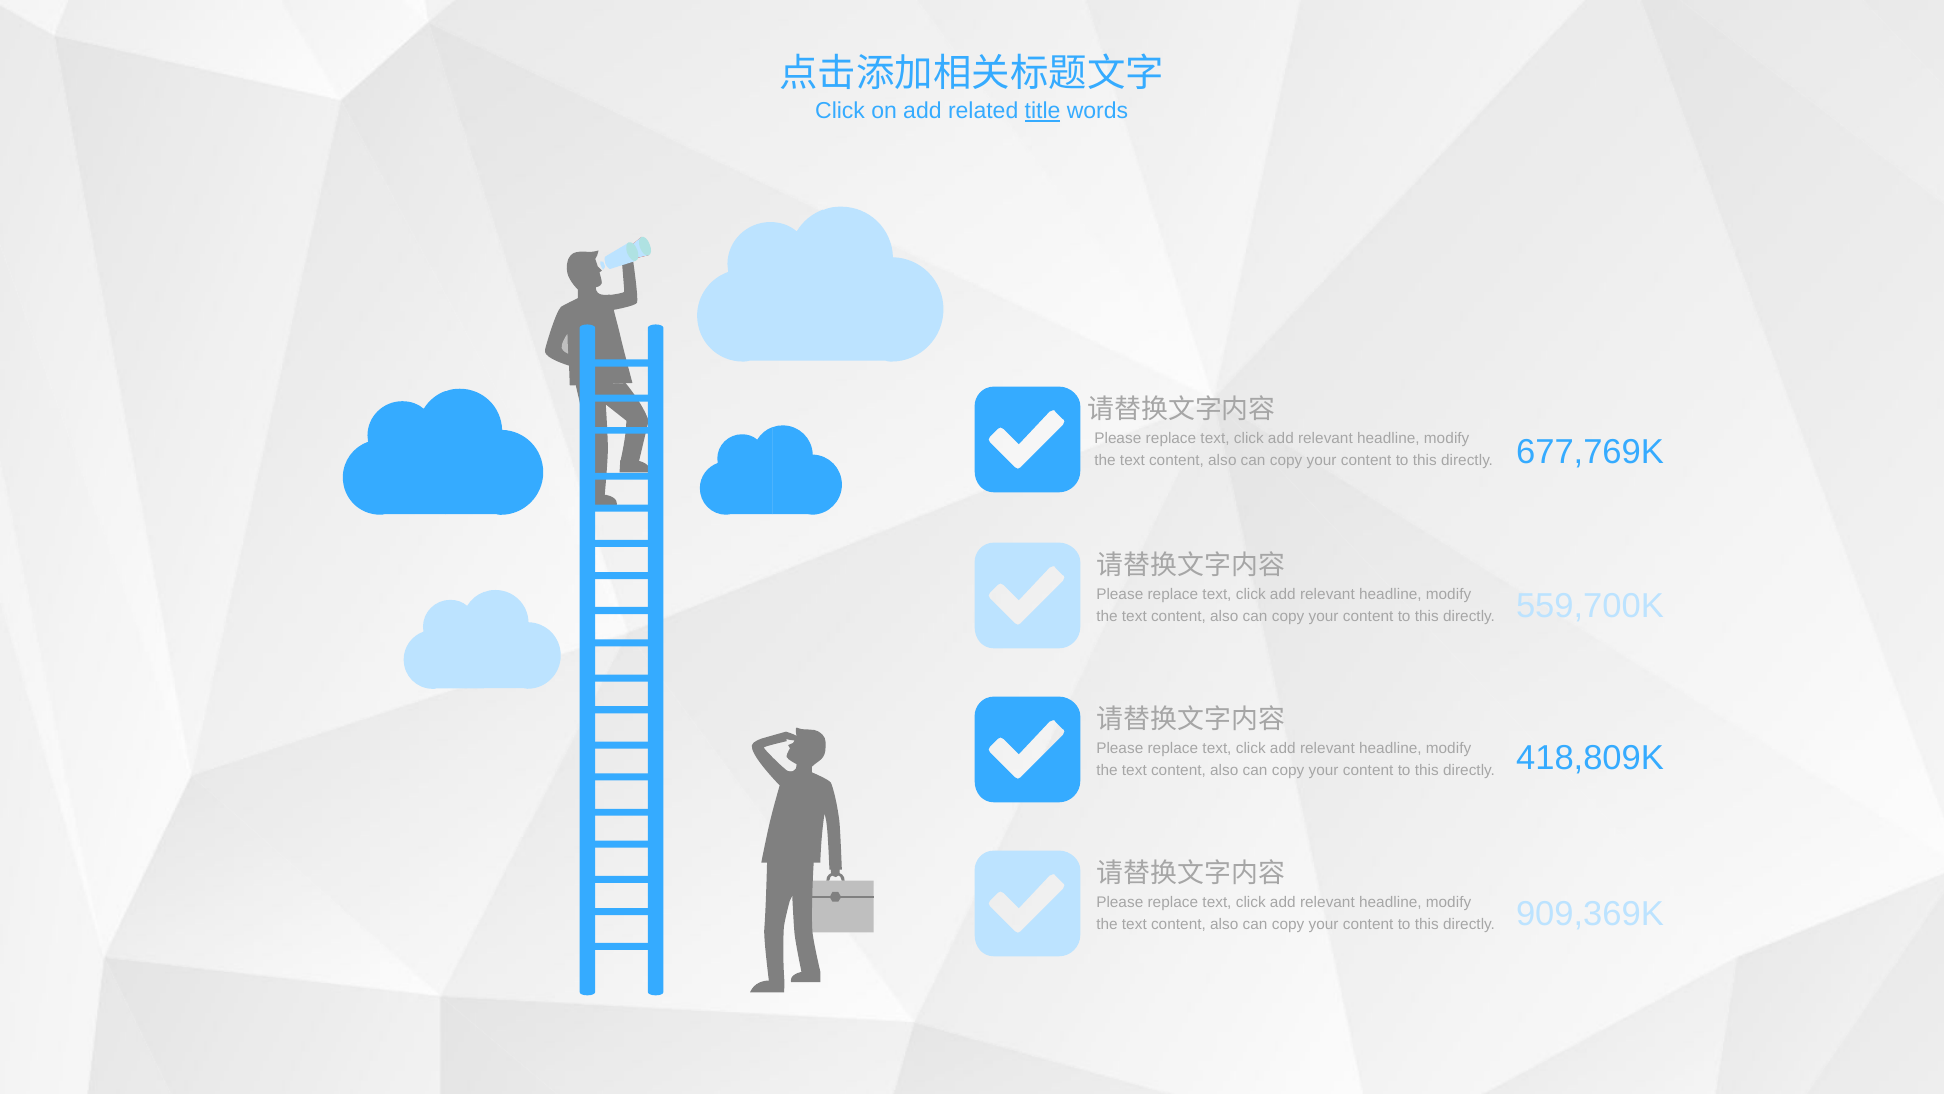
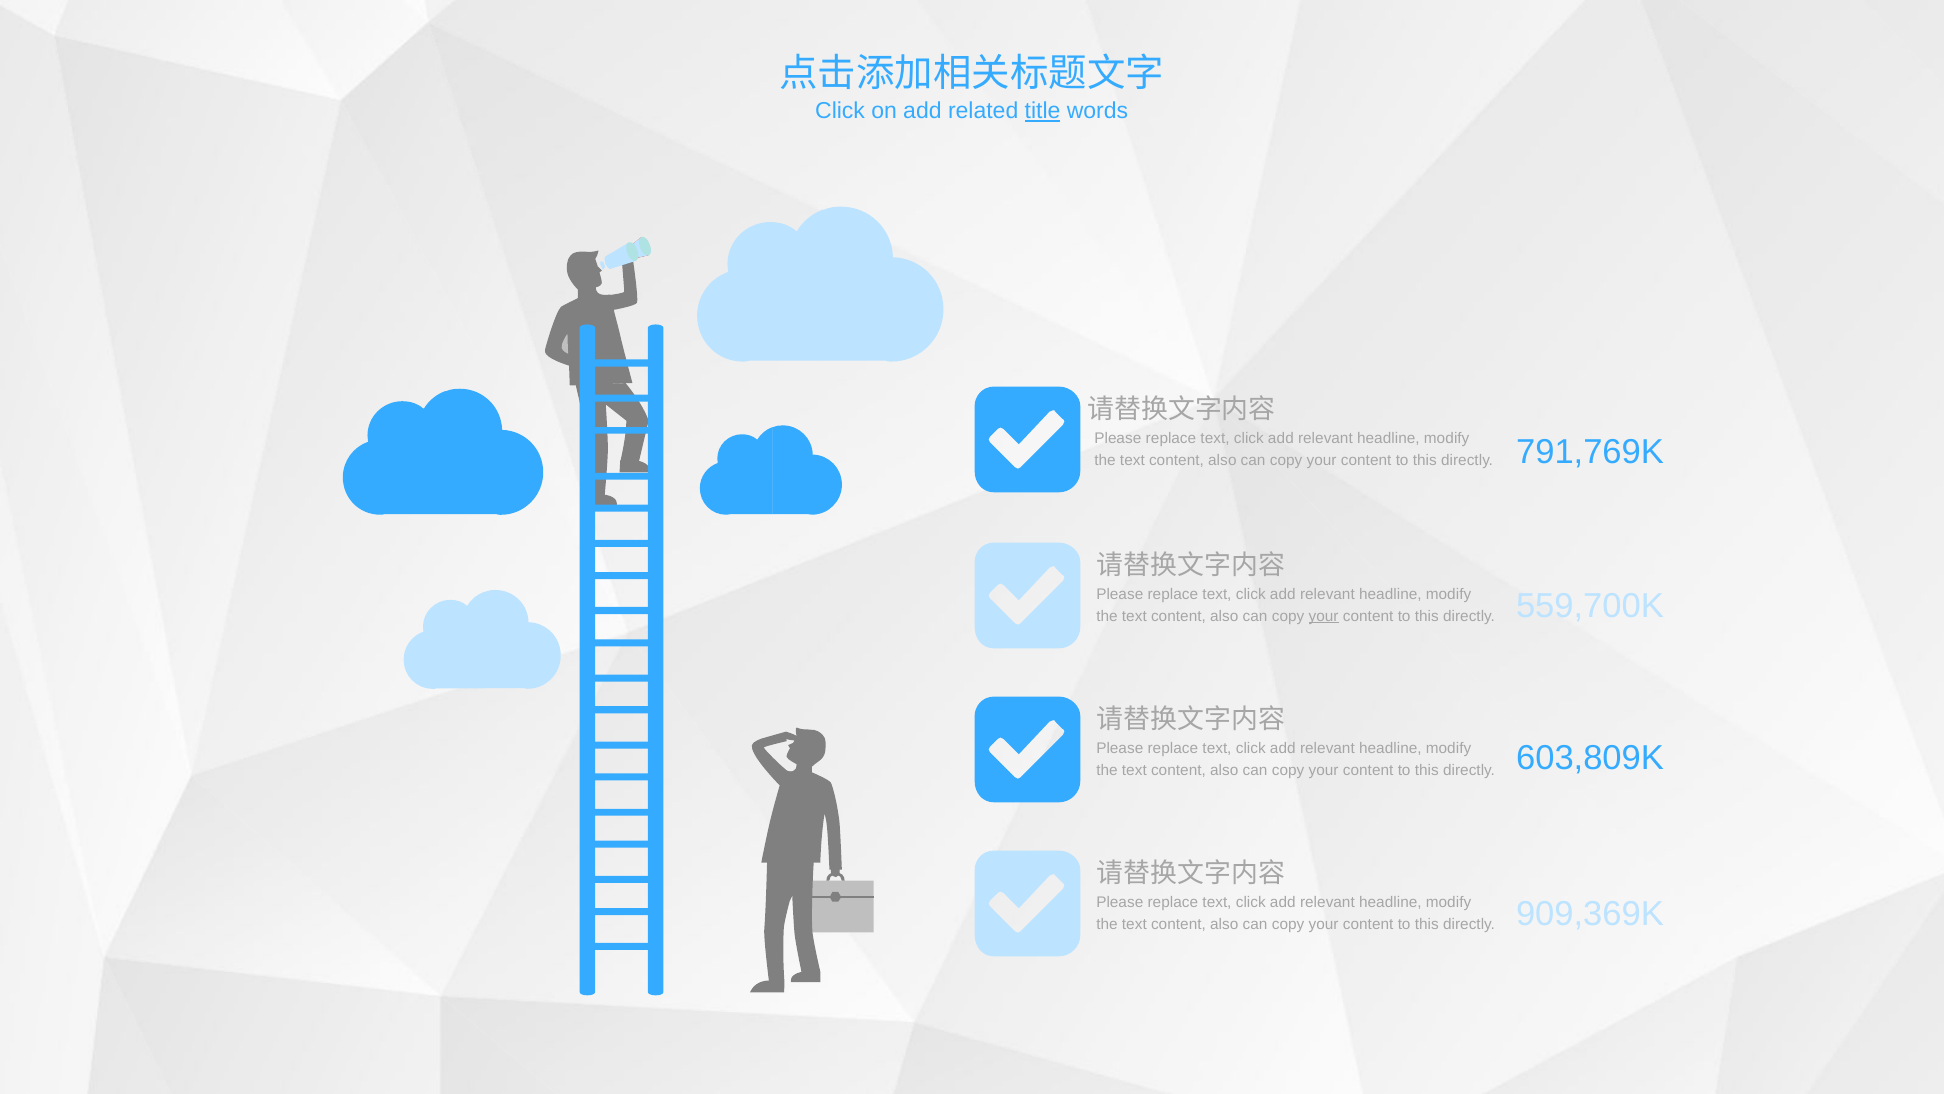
677,769K: 677,769K -> 791,769K
your at (1324, 616) underline: none -> present
418,809K: 418,809K -> 603,809K
